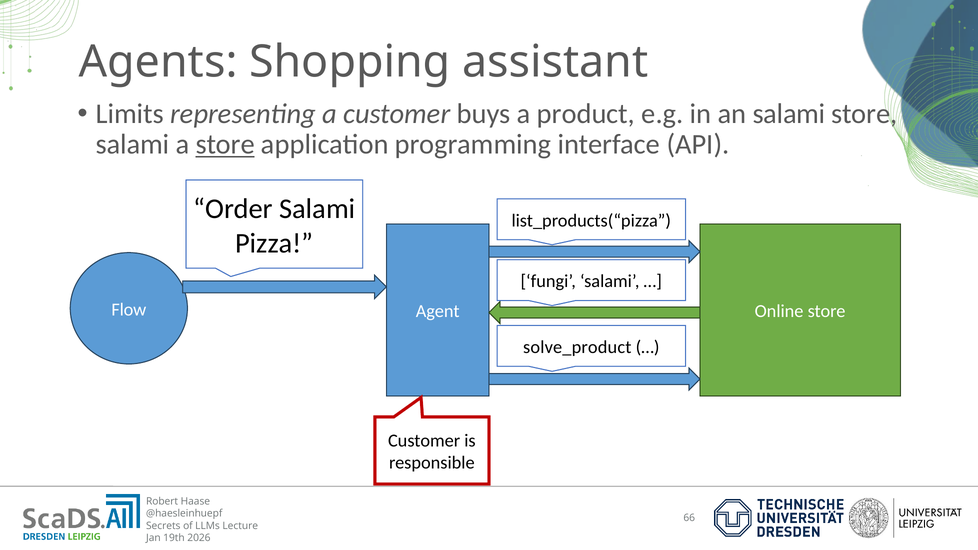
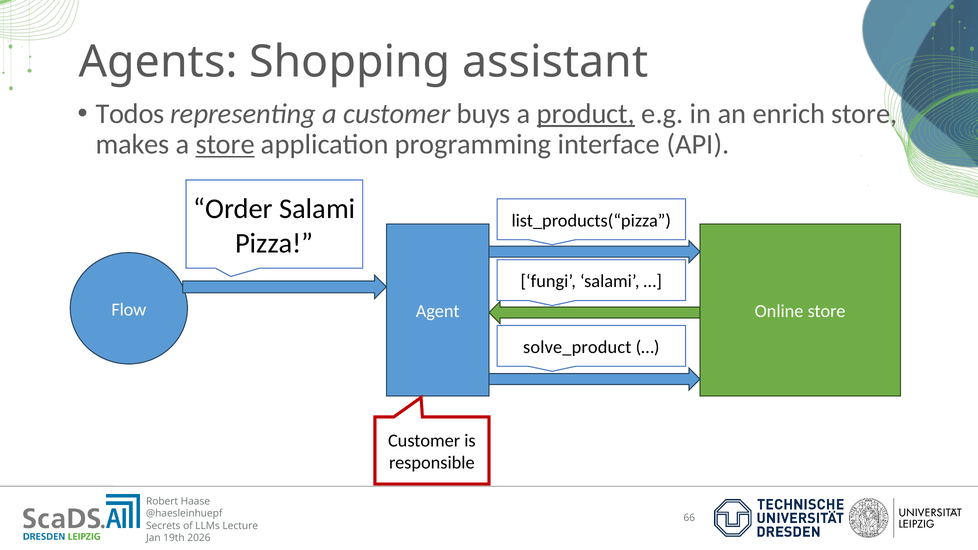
Limits: Limits -> Todos
product underline: none -> present
an salami: salami -> enrich
salami at (133, 145): salami -> makes
